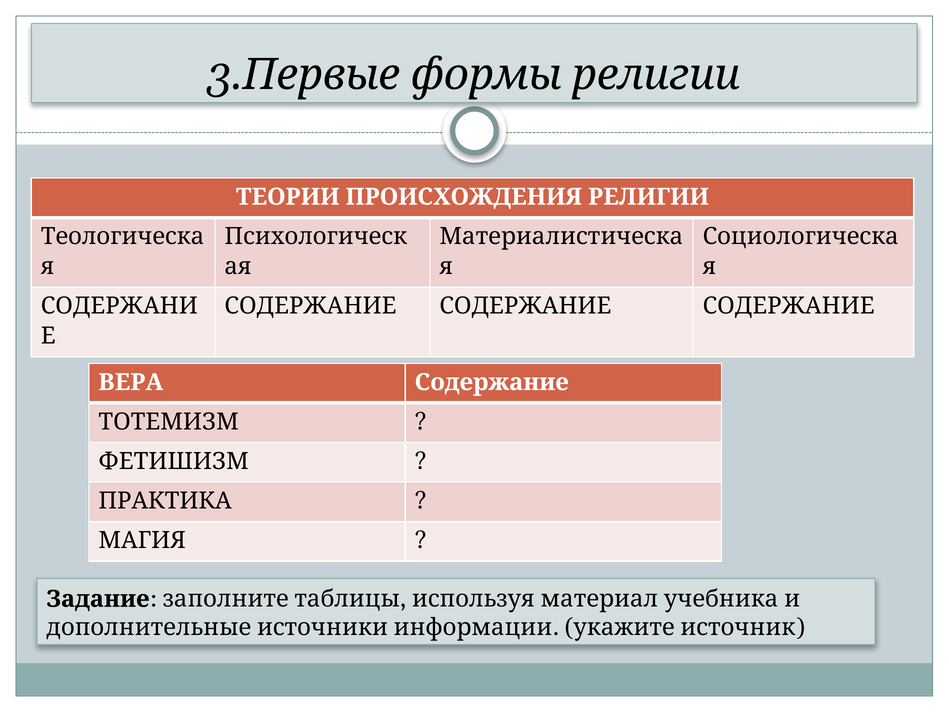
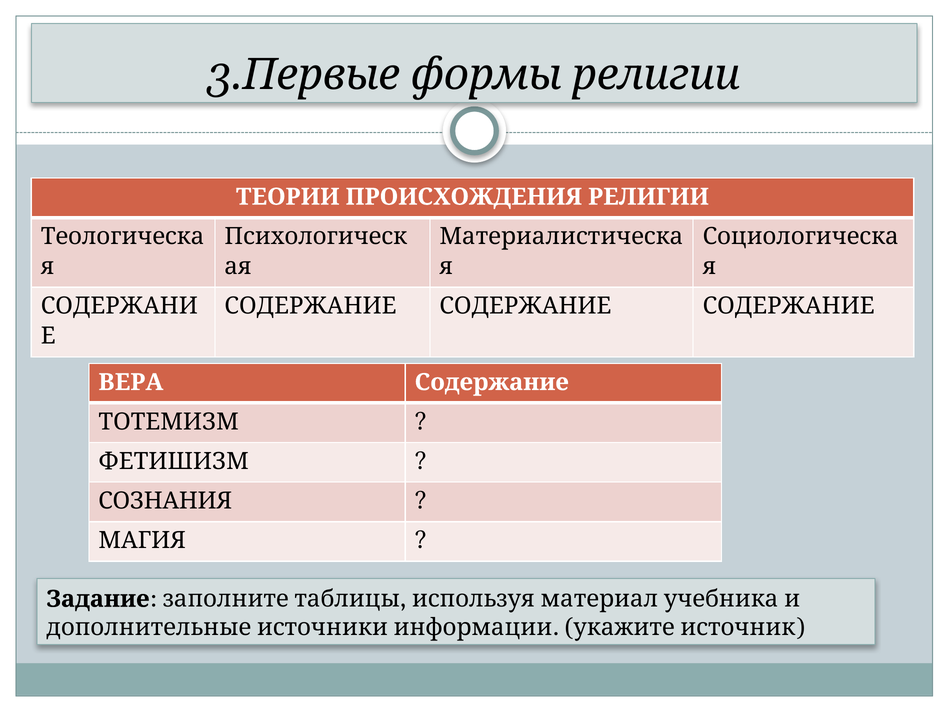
ПРАКТИКА: ПРАКТИКА -> СОЗНАНИЯ
